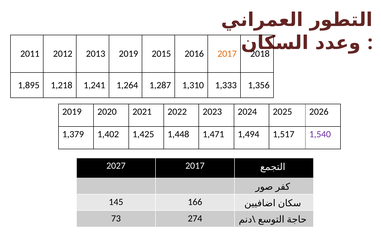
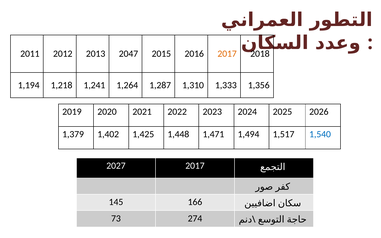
2013 2019: 2019 -> 2047
1,895: 1,895 -> 1,194
1,540 colour: purple -> blue
